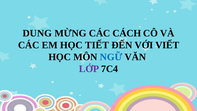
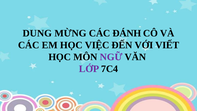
CÁCH: CÁCH -> ĐÁNH
TIẾT: TIẾT -> VIỆC
NGỮ colour: blue -> purple
